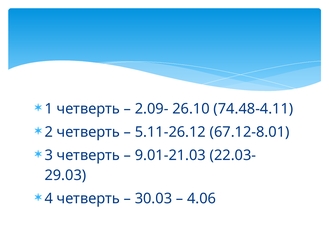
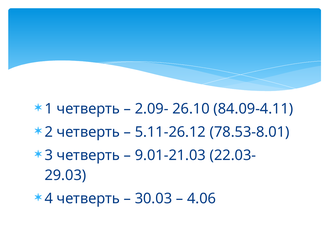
74.48-4.11: 74.48-4.11 -> 84.09-4.11
67.12-8.01: 67.12-8.01 -> 78.53-8.01
